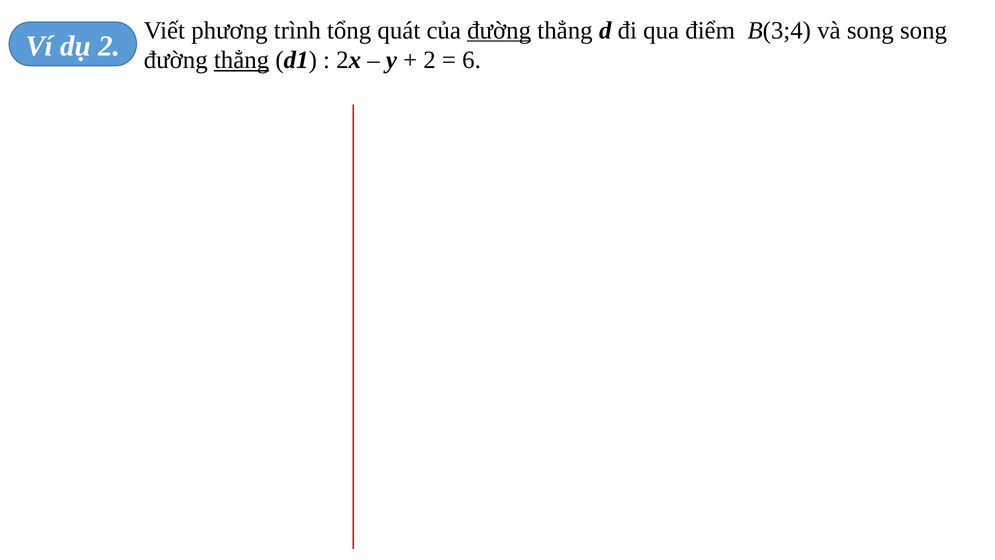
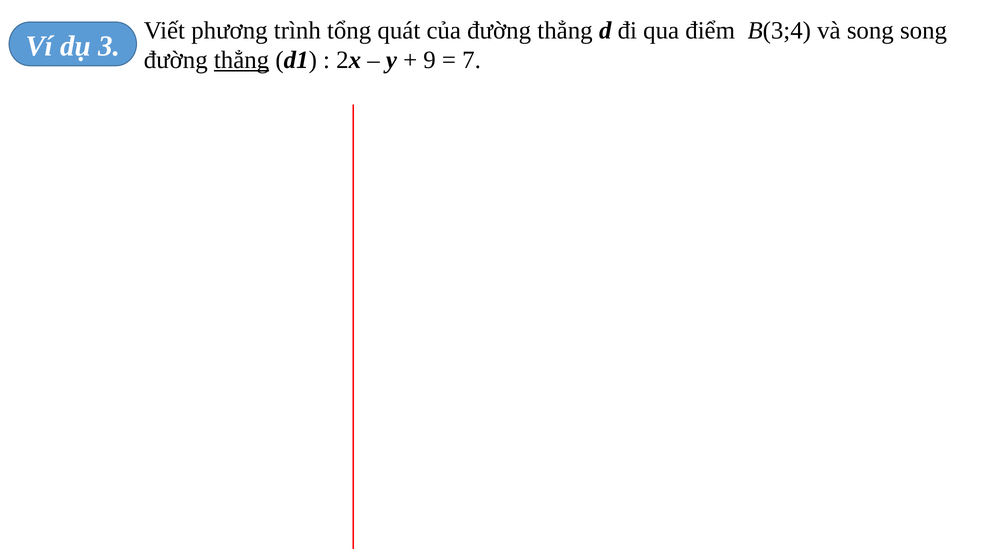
đường at (499, 30) underline: present -> none
dụ 2: 2 -> 3
2 at (430, 60): 2 -> 9
6: 6 -> 7
